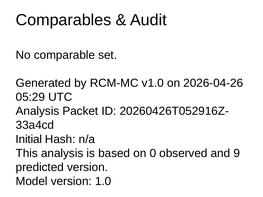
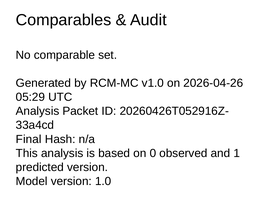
Initial: Initial -> Final
9: 9 -> 1
